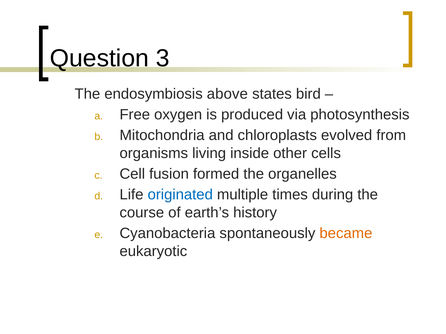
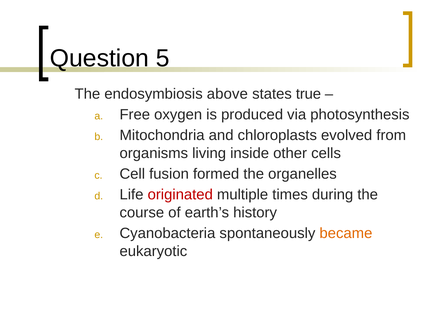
3: 3 -> 5
bird: bird -> true
originated colour: blue -> red
